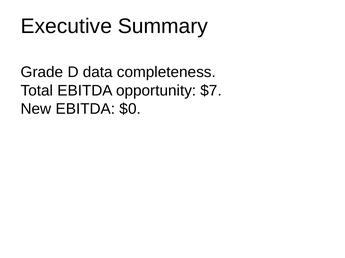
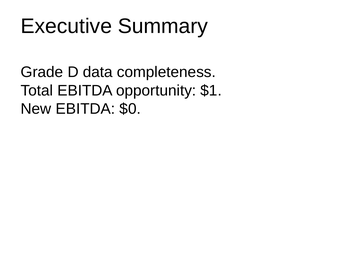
$7: $7 -> $1
